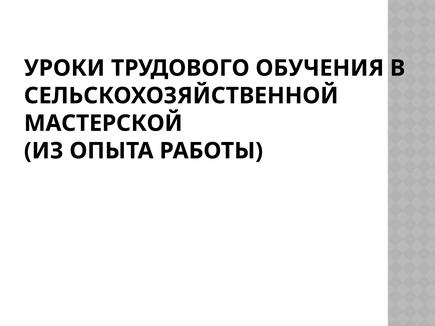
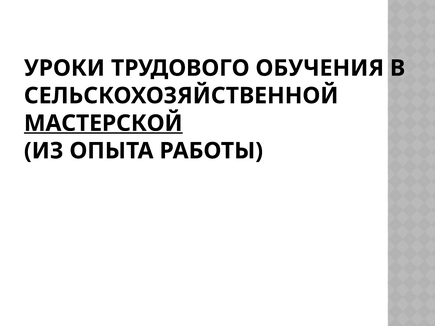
МАСТЕРСКОЙ underline: none -> present
